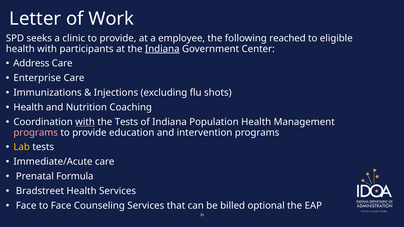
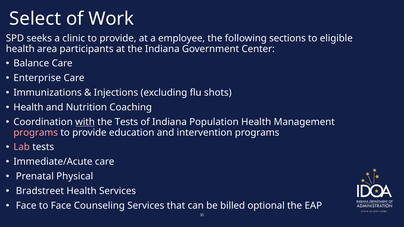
Letter: Letter -> Select
reached: reached -> sections
health with: with -> area
Indiana at (162, 49) underline: present -> none
Address: Address -> Balance
Lab colour: yellow -> pink
Formula: Formula -> Physical
